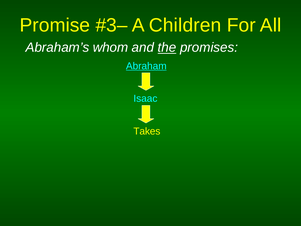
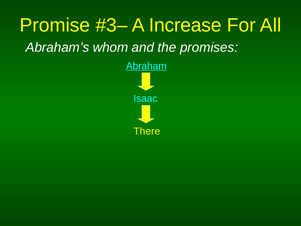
Children: Children -> Increase
the underline: present -> none
Takes: Takes -> There
